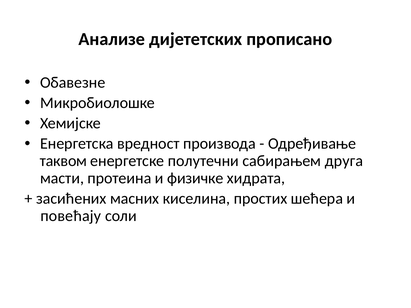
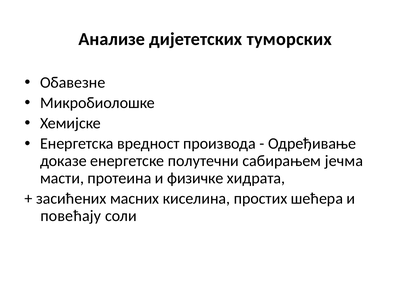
прописано: прописано -> туморских
таквом: таквом -> доказе
друга: друга -> јечма
